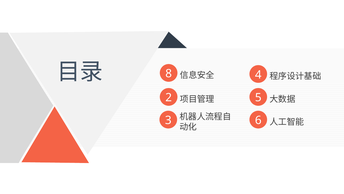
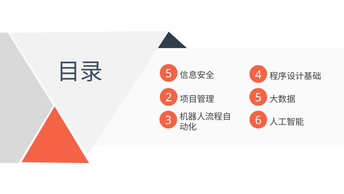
8 at (169, 74): 8 -> 5
